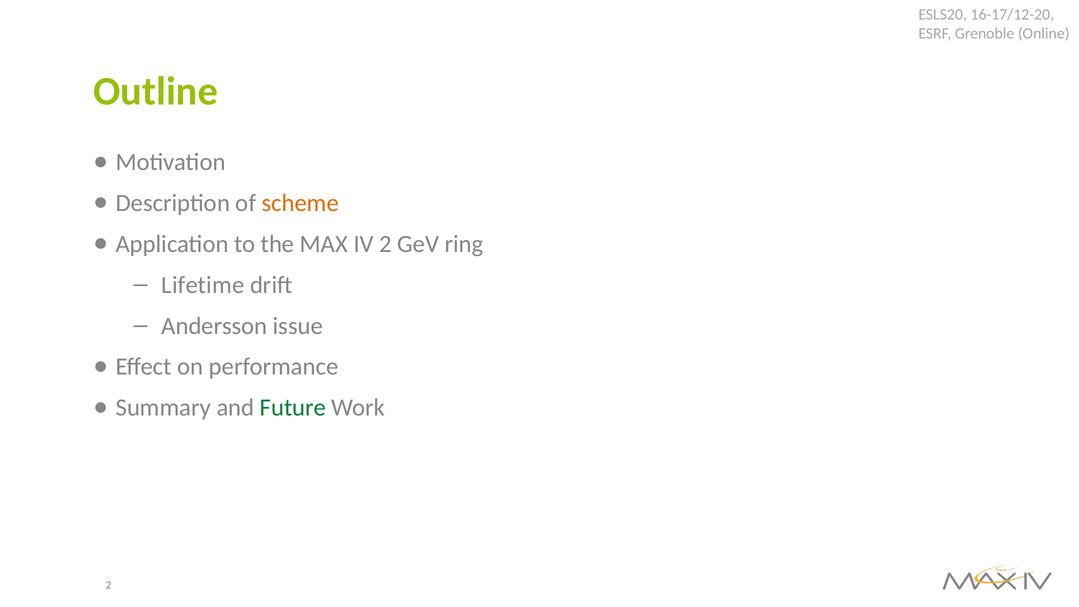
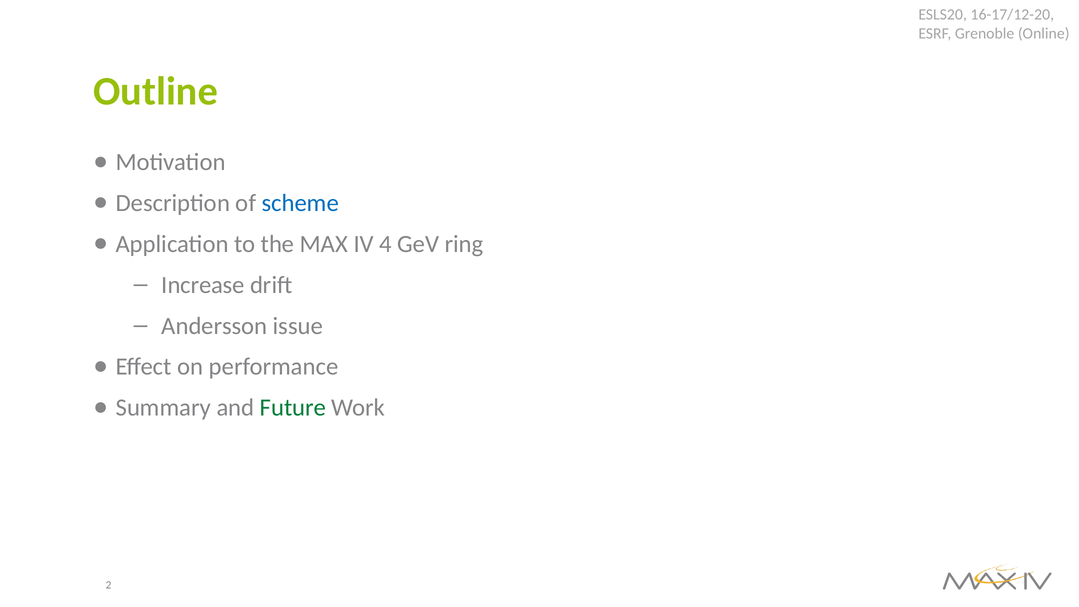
scheme colour: orange -> blue
IV 2: 2 -> 4
Lifetime: Lifetime -> Increase
